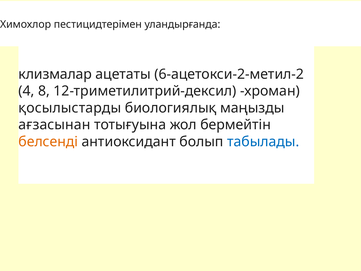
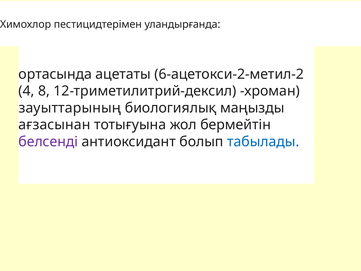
клизмалар: клизмалар -> ортасында
қосылыстарды: қосылыстарды -> зауыттарының
белсенді colour: orange -> purple
